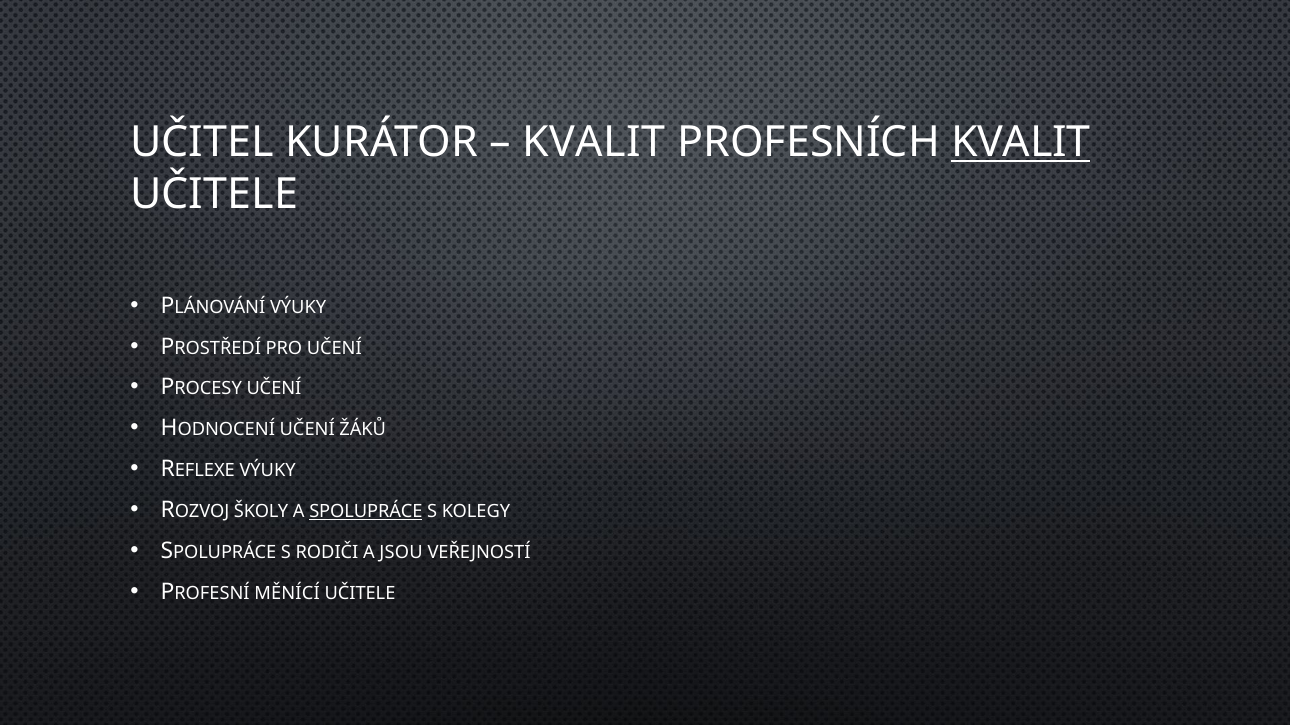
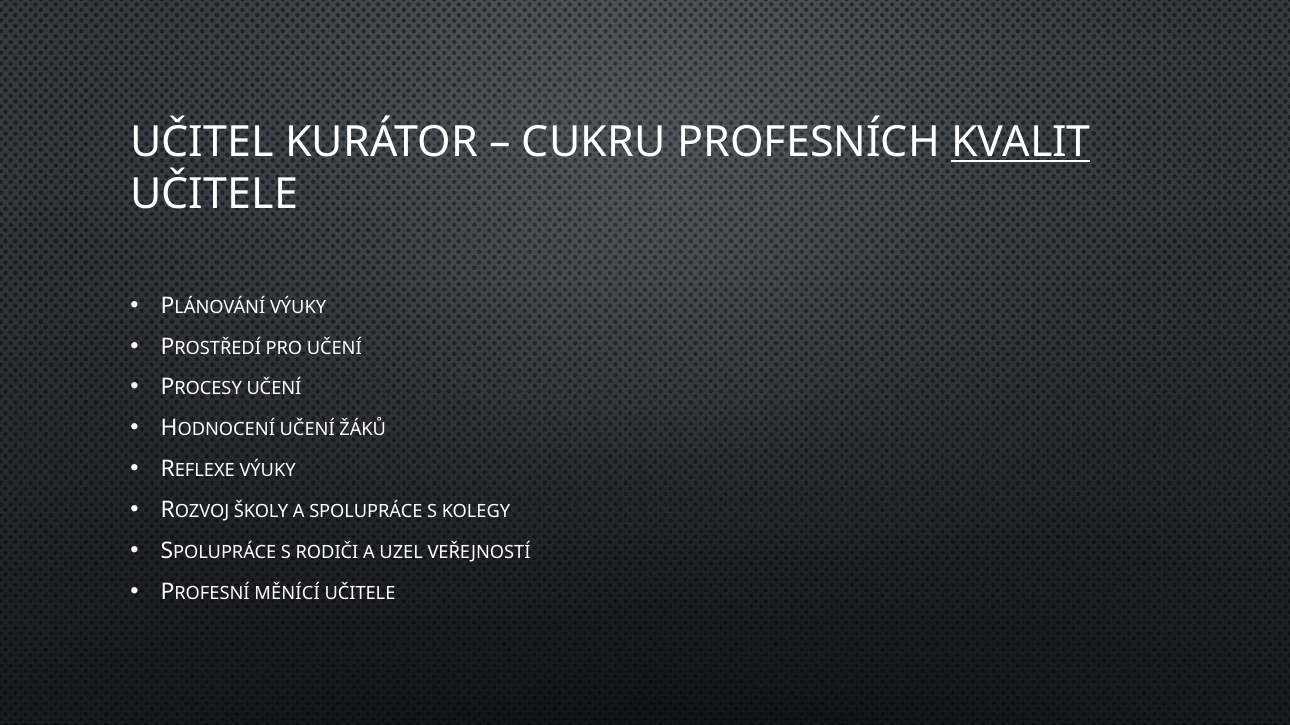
KVALIT at (594, 142): KVALIT -> CUKRU
SPOLUPRÁCE underline: present -> none
JSOU: JSOU -> UZEL
